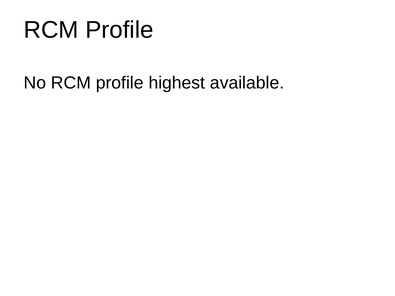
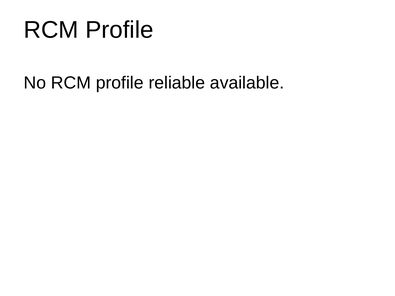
highest: highest -> reliable
